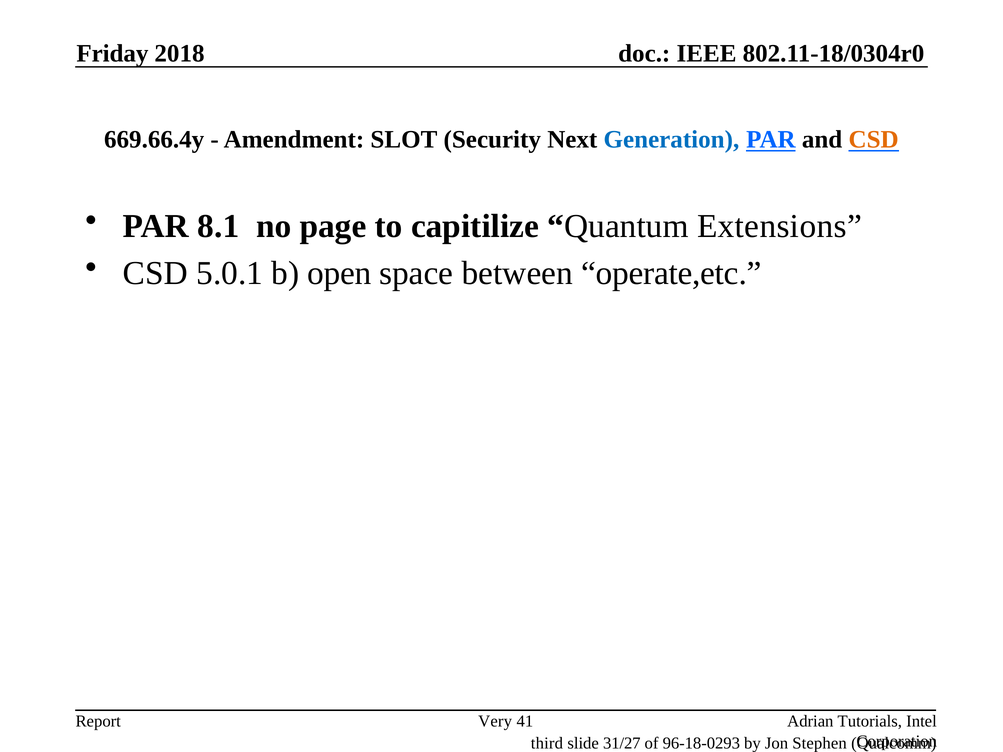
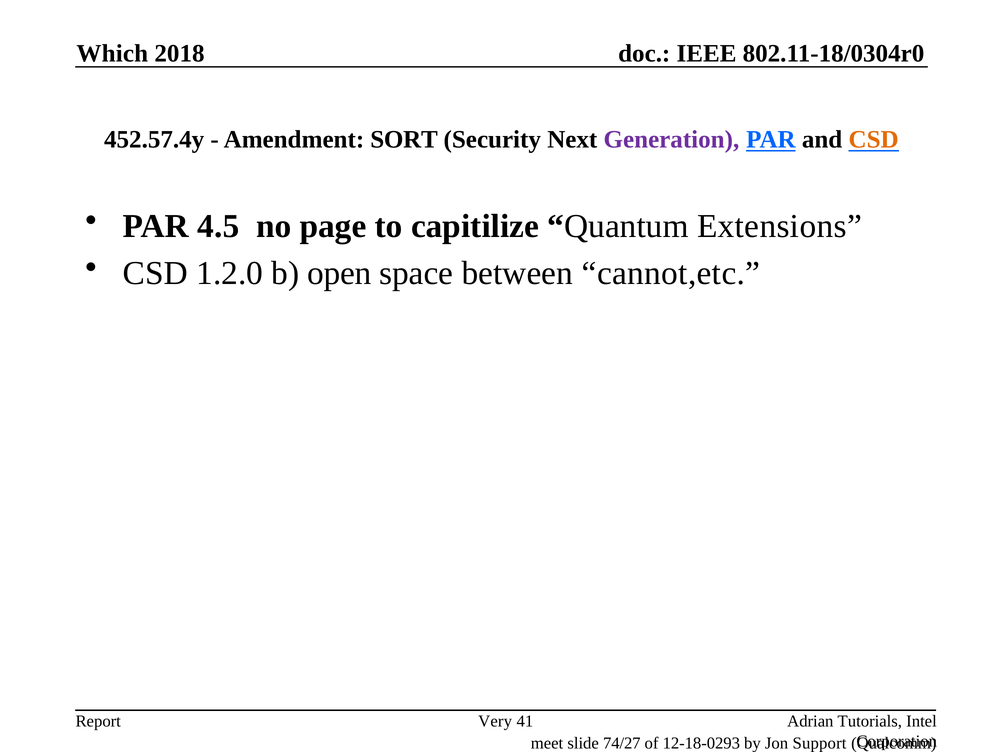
Friday: Friday -> Which
669.66.4y: 669.66.4y -> 452.57.4y
SLOT: SLOT -> SORT
Generation colour: blue -> purple
8.1: 8.1 -> 4.5
5.0.1: 5.0.1 -> 1.2.0
operate,etc: operate,etc -> cannot,etc
third: third -> meet
31/27: 31/27 -> 74/27
96-18-0293: 96-18-0293 -> 12-18-0293
Stephen: Stephen -> Support
